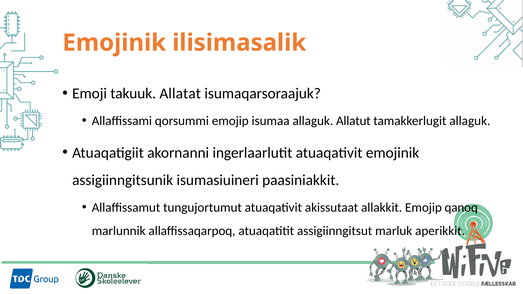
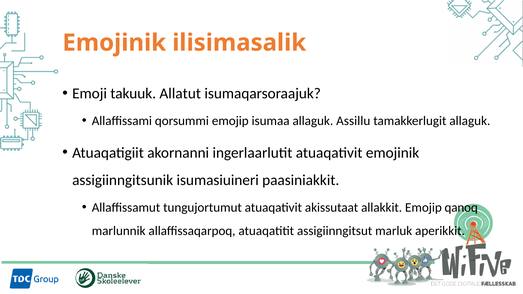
Allatat: Allatat -> Allatut
Allatut: Allatut -> Assillu
